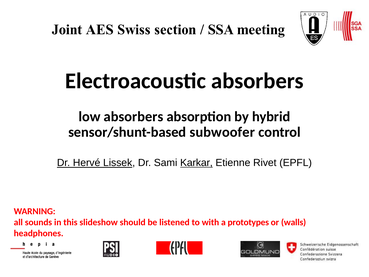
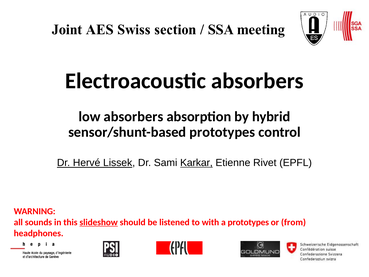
sensor/shunt-based subwoofer: subwoofer -> prototypes
slideshow underline: none -> present
walls: walls -> from
